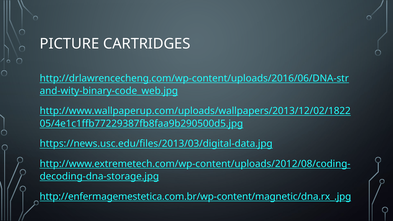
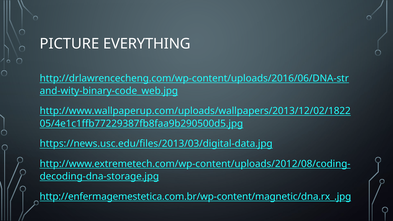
CARTRIDGES: CARTRIDGES -> EVERYTHING
